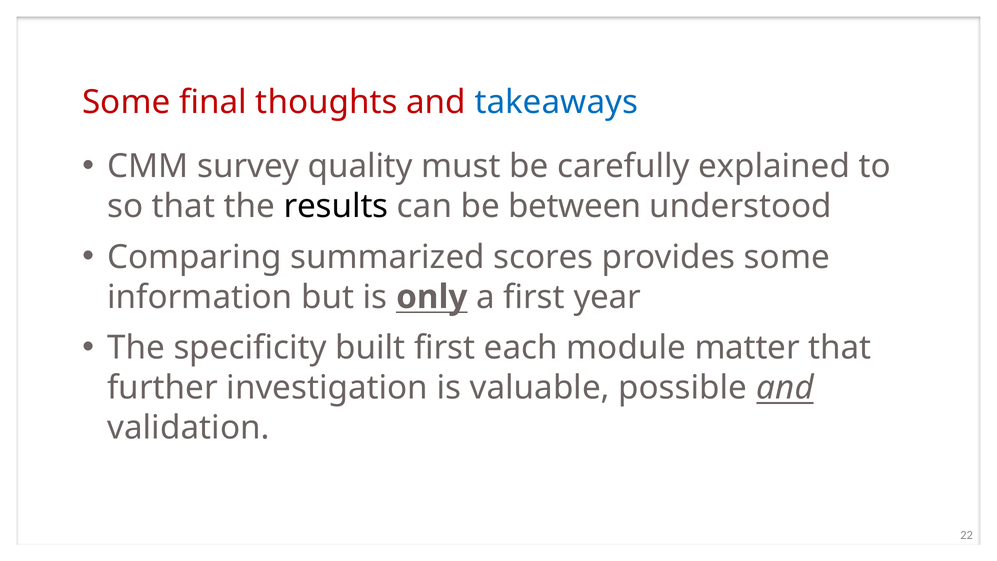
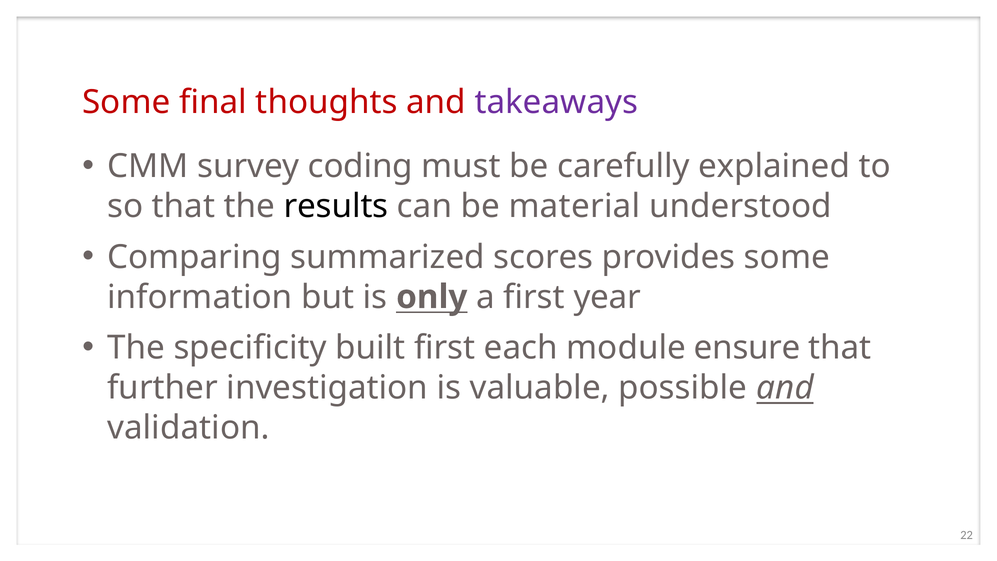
takeaways colour: blue -> purple
quality: quality -> coding
between: between -> material
matter: matter -> ensure
